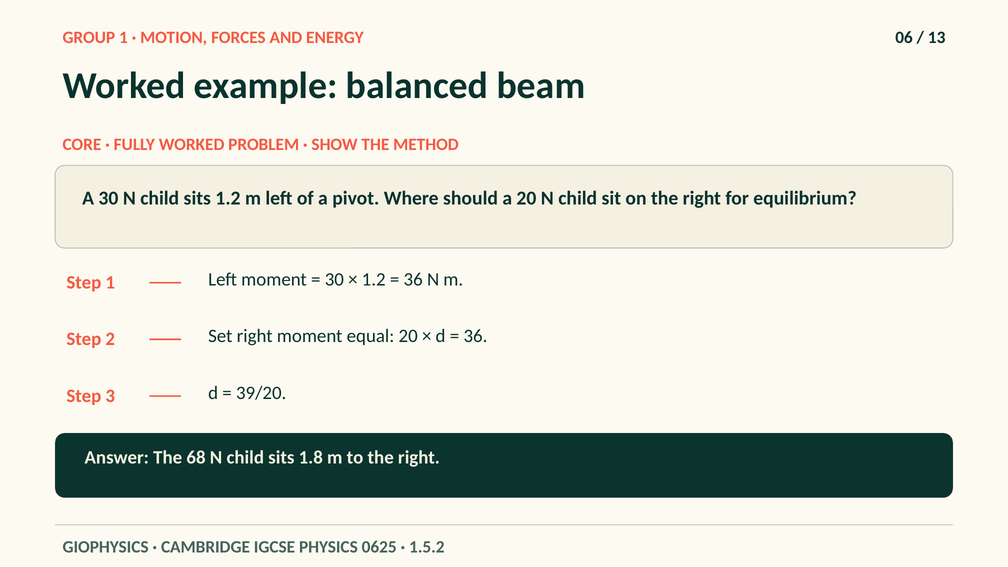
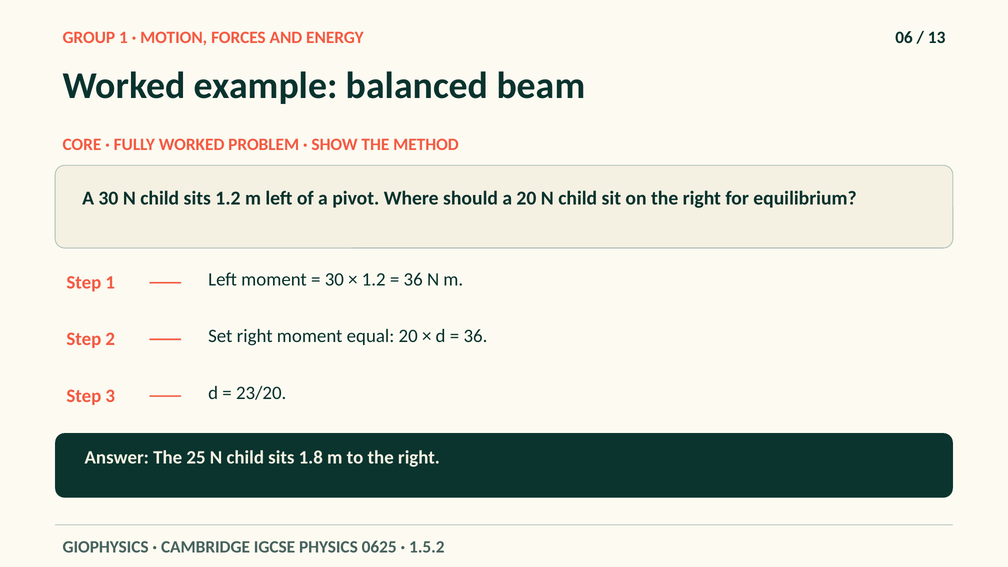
39/20: 39/20 -> 23/20
68: 68 -> 25
